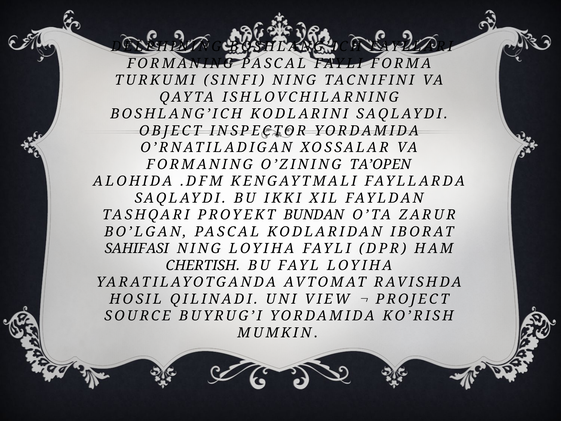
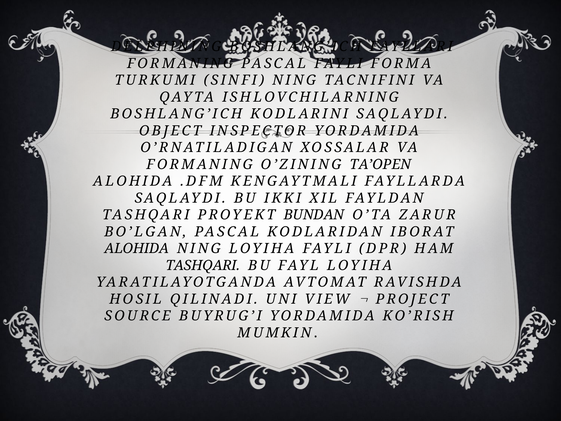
SAHIFASI at (137, 248): SAHIFASI -> ALOHIDA
CHERTISH at (203, 265): CHERTISH -> TASHQARI
